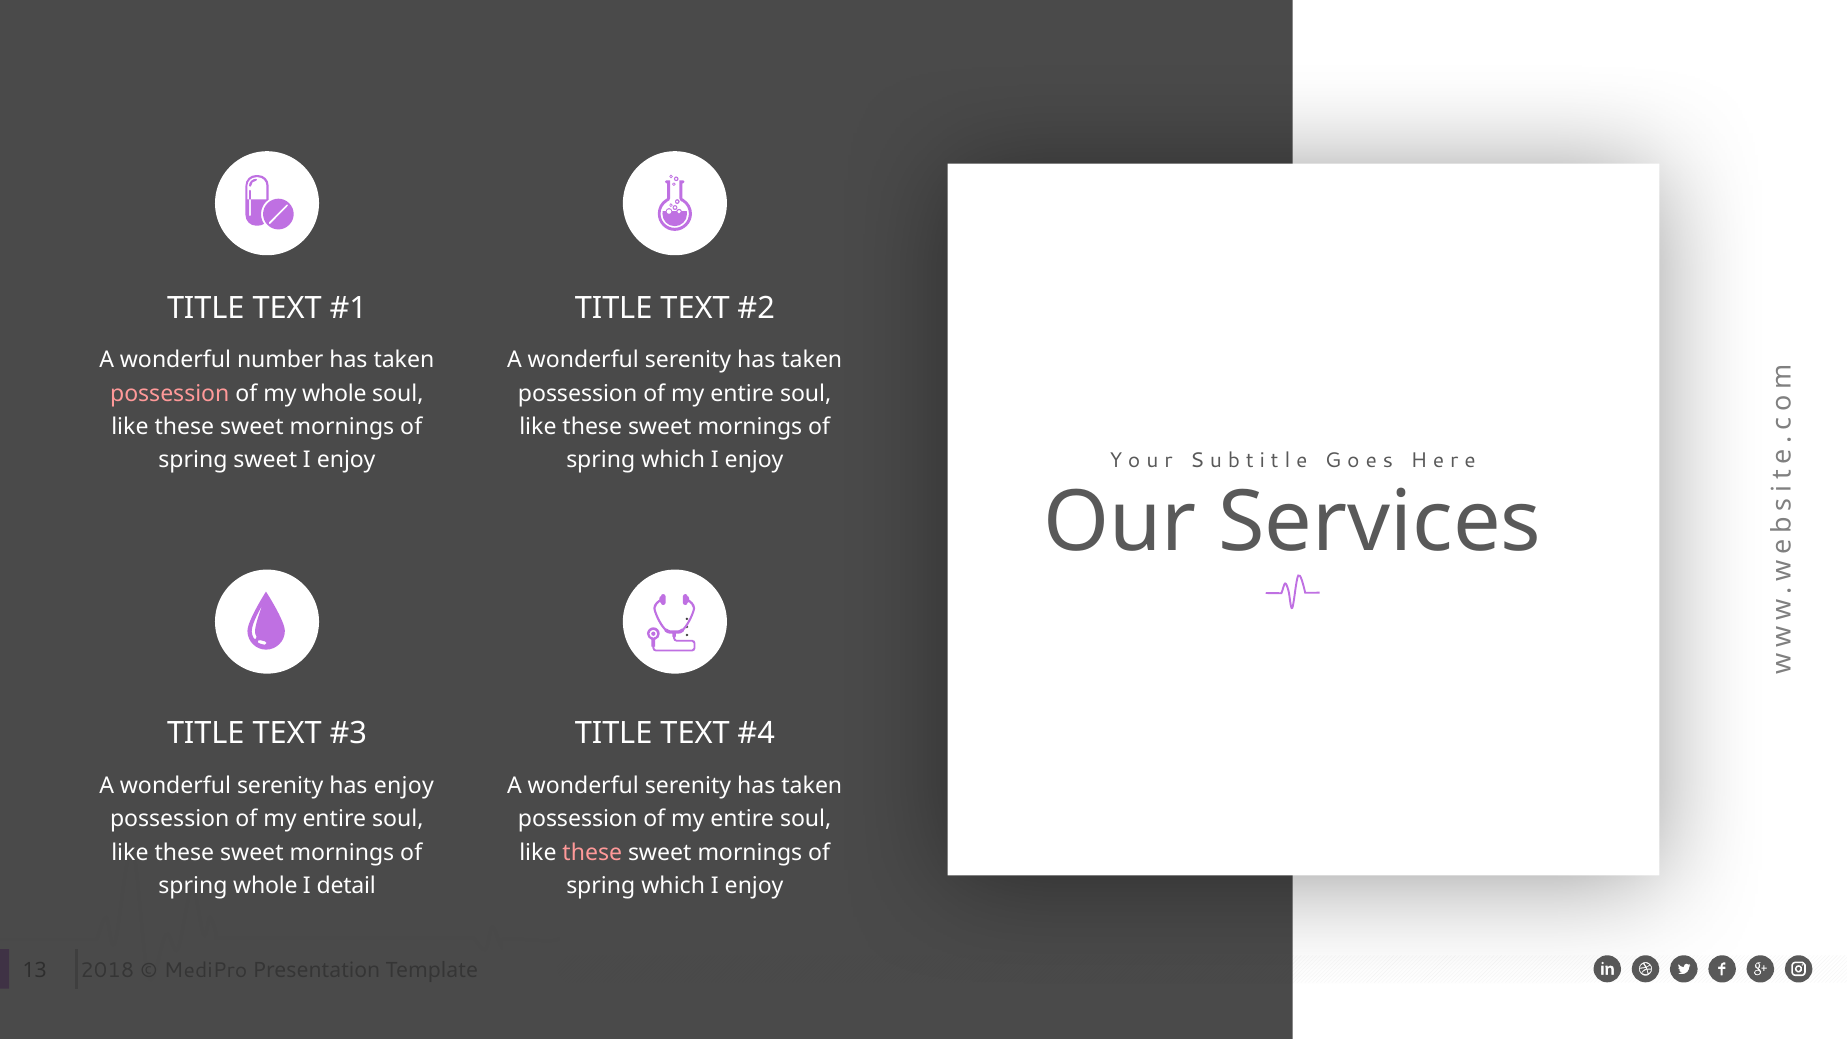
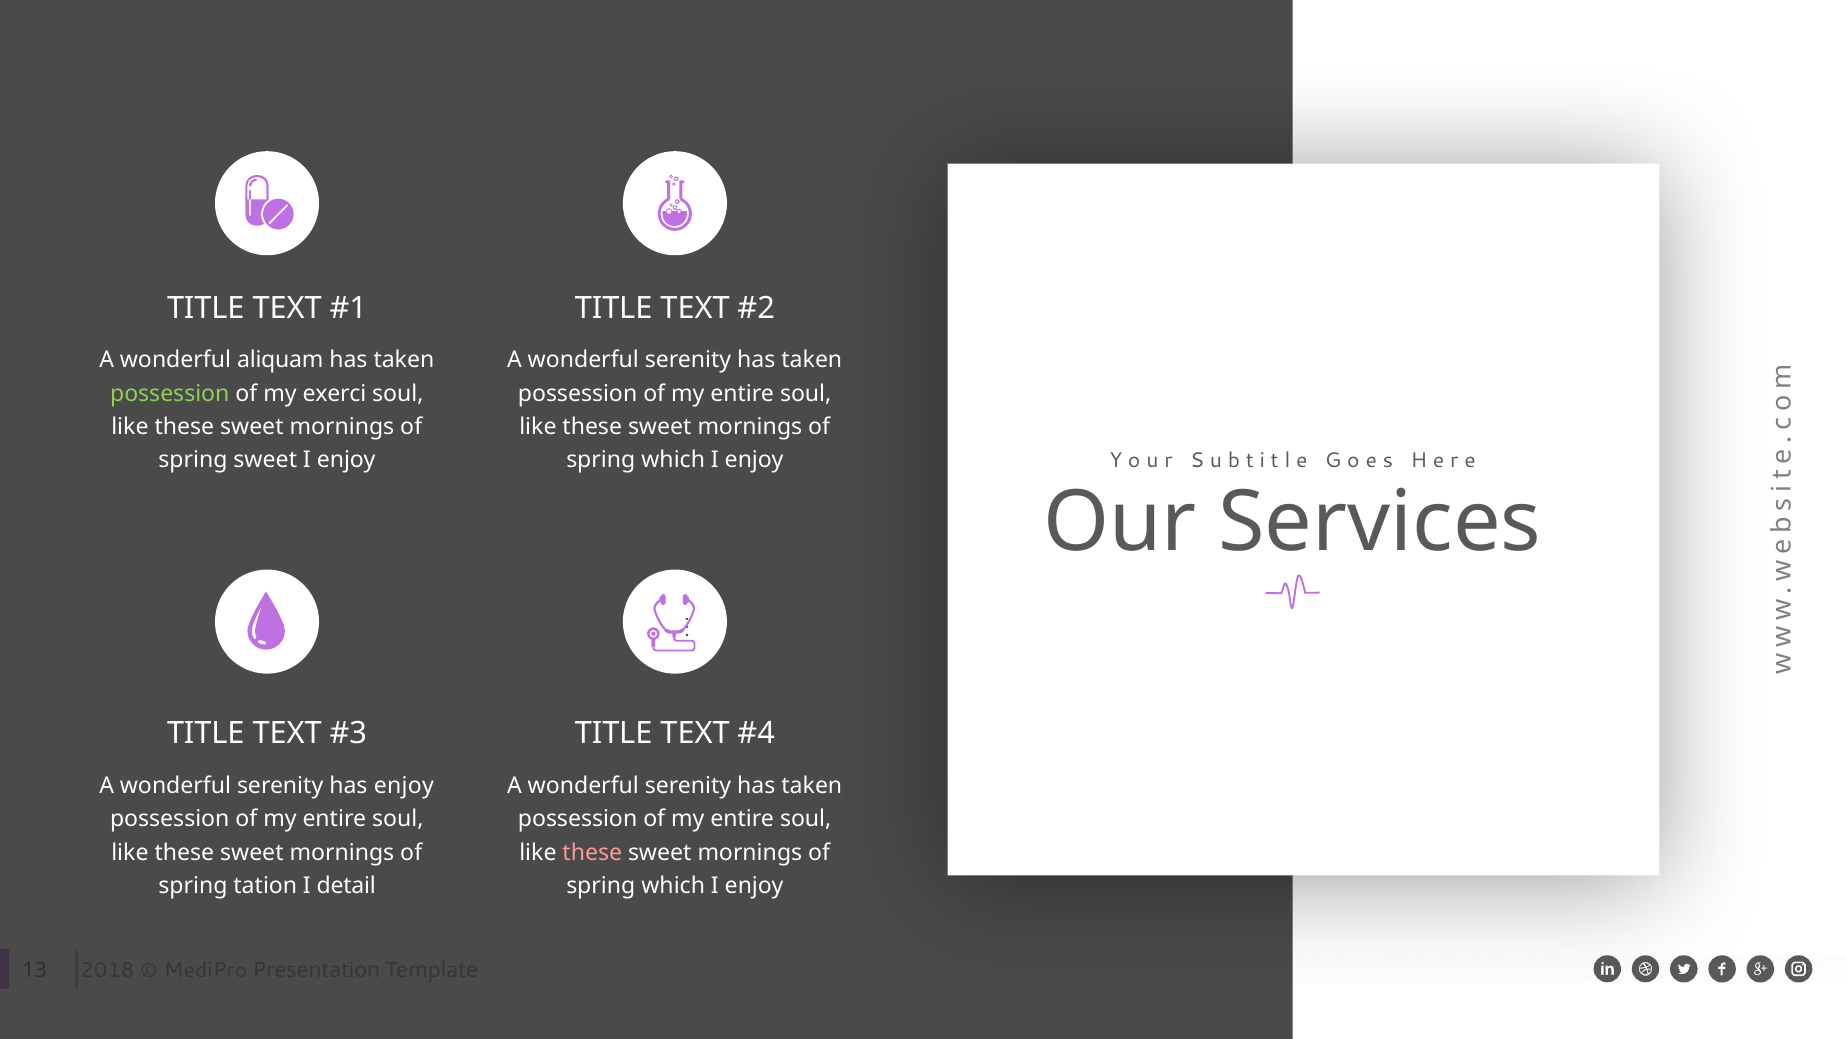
number: number -> aliquam
possession at (170, 393) colour: pink -> light green
my whole: whole -> exerci
spring whole: whole -> tation
